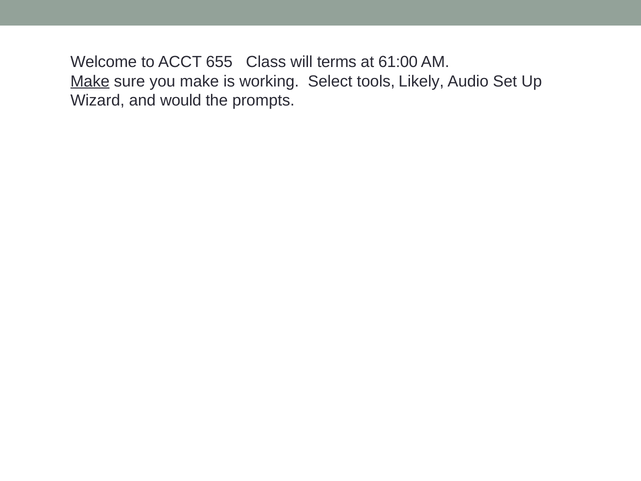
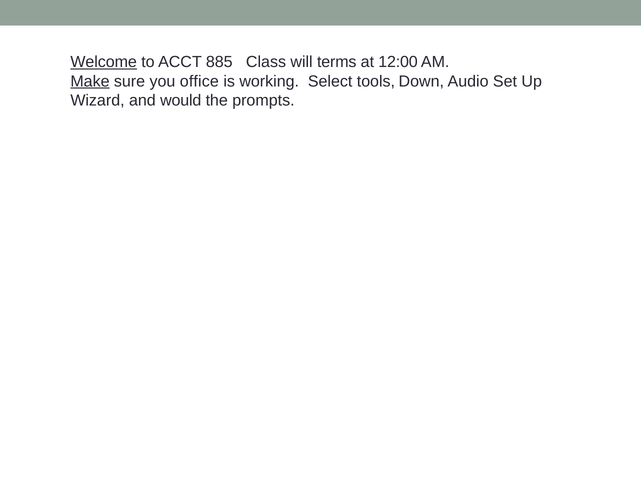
Welcome underline: none -> present
655: 655 -> 885
61:00: 61:00 -> 12:00
you make: make -> office
Likely: Likely -> Down
